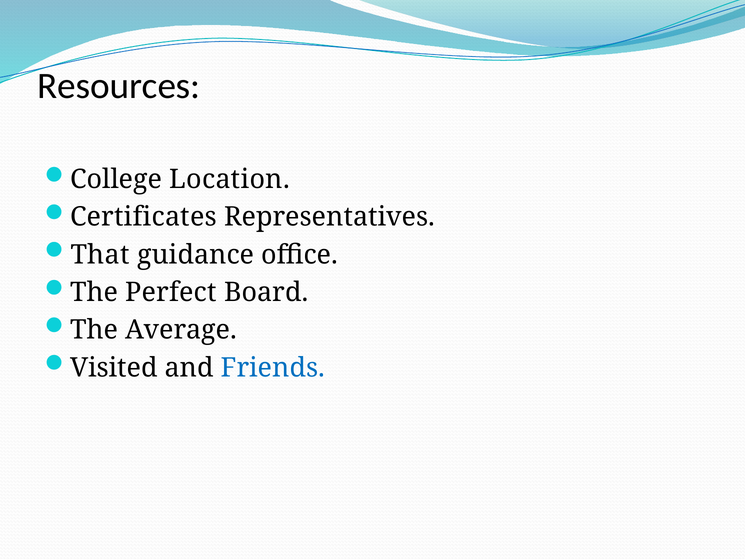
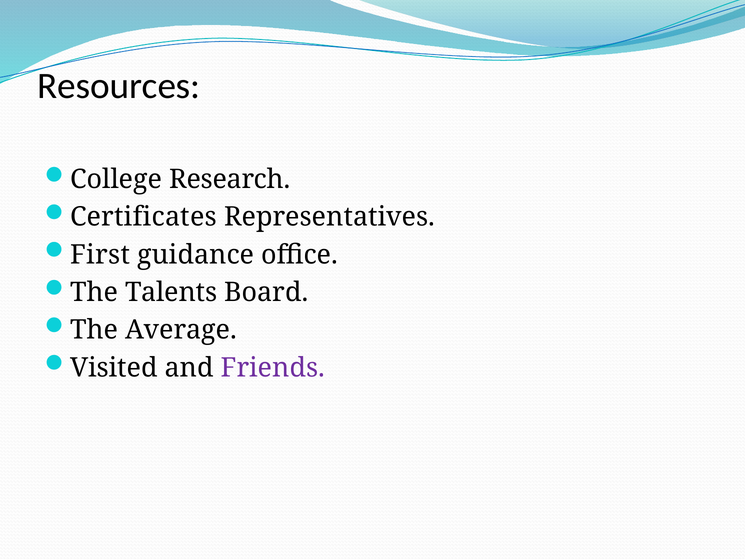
Location: Location -> Research
That: That -> First
Perfect: Perfect -> Talents
Friends colour: blue -> purple
